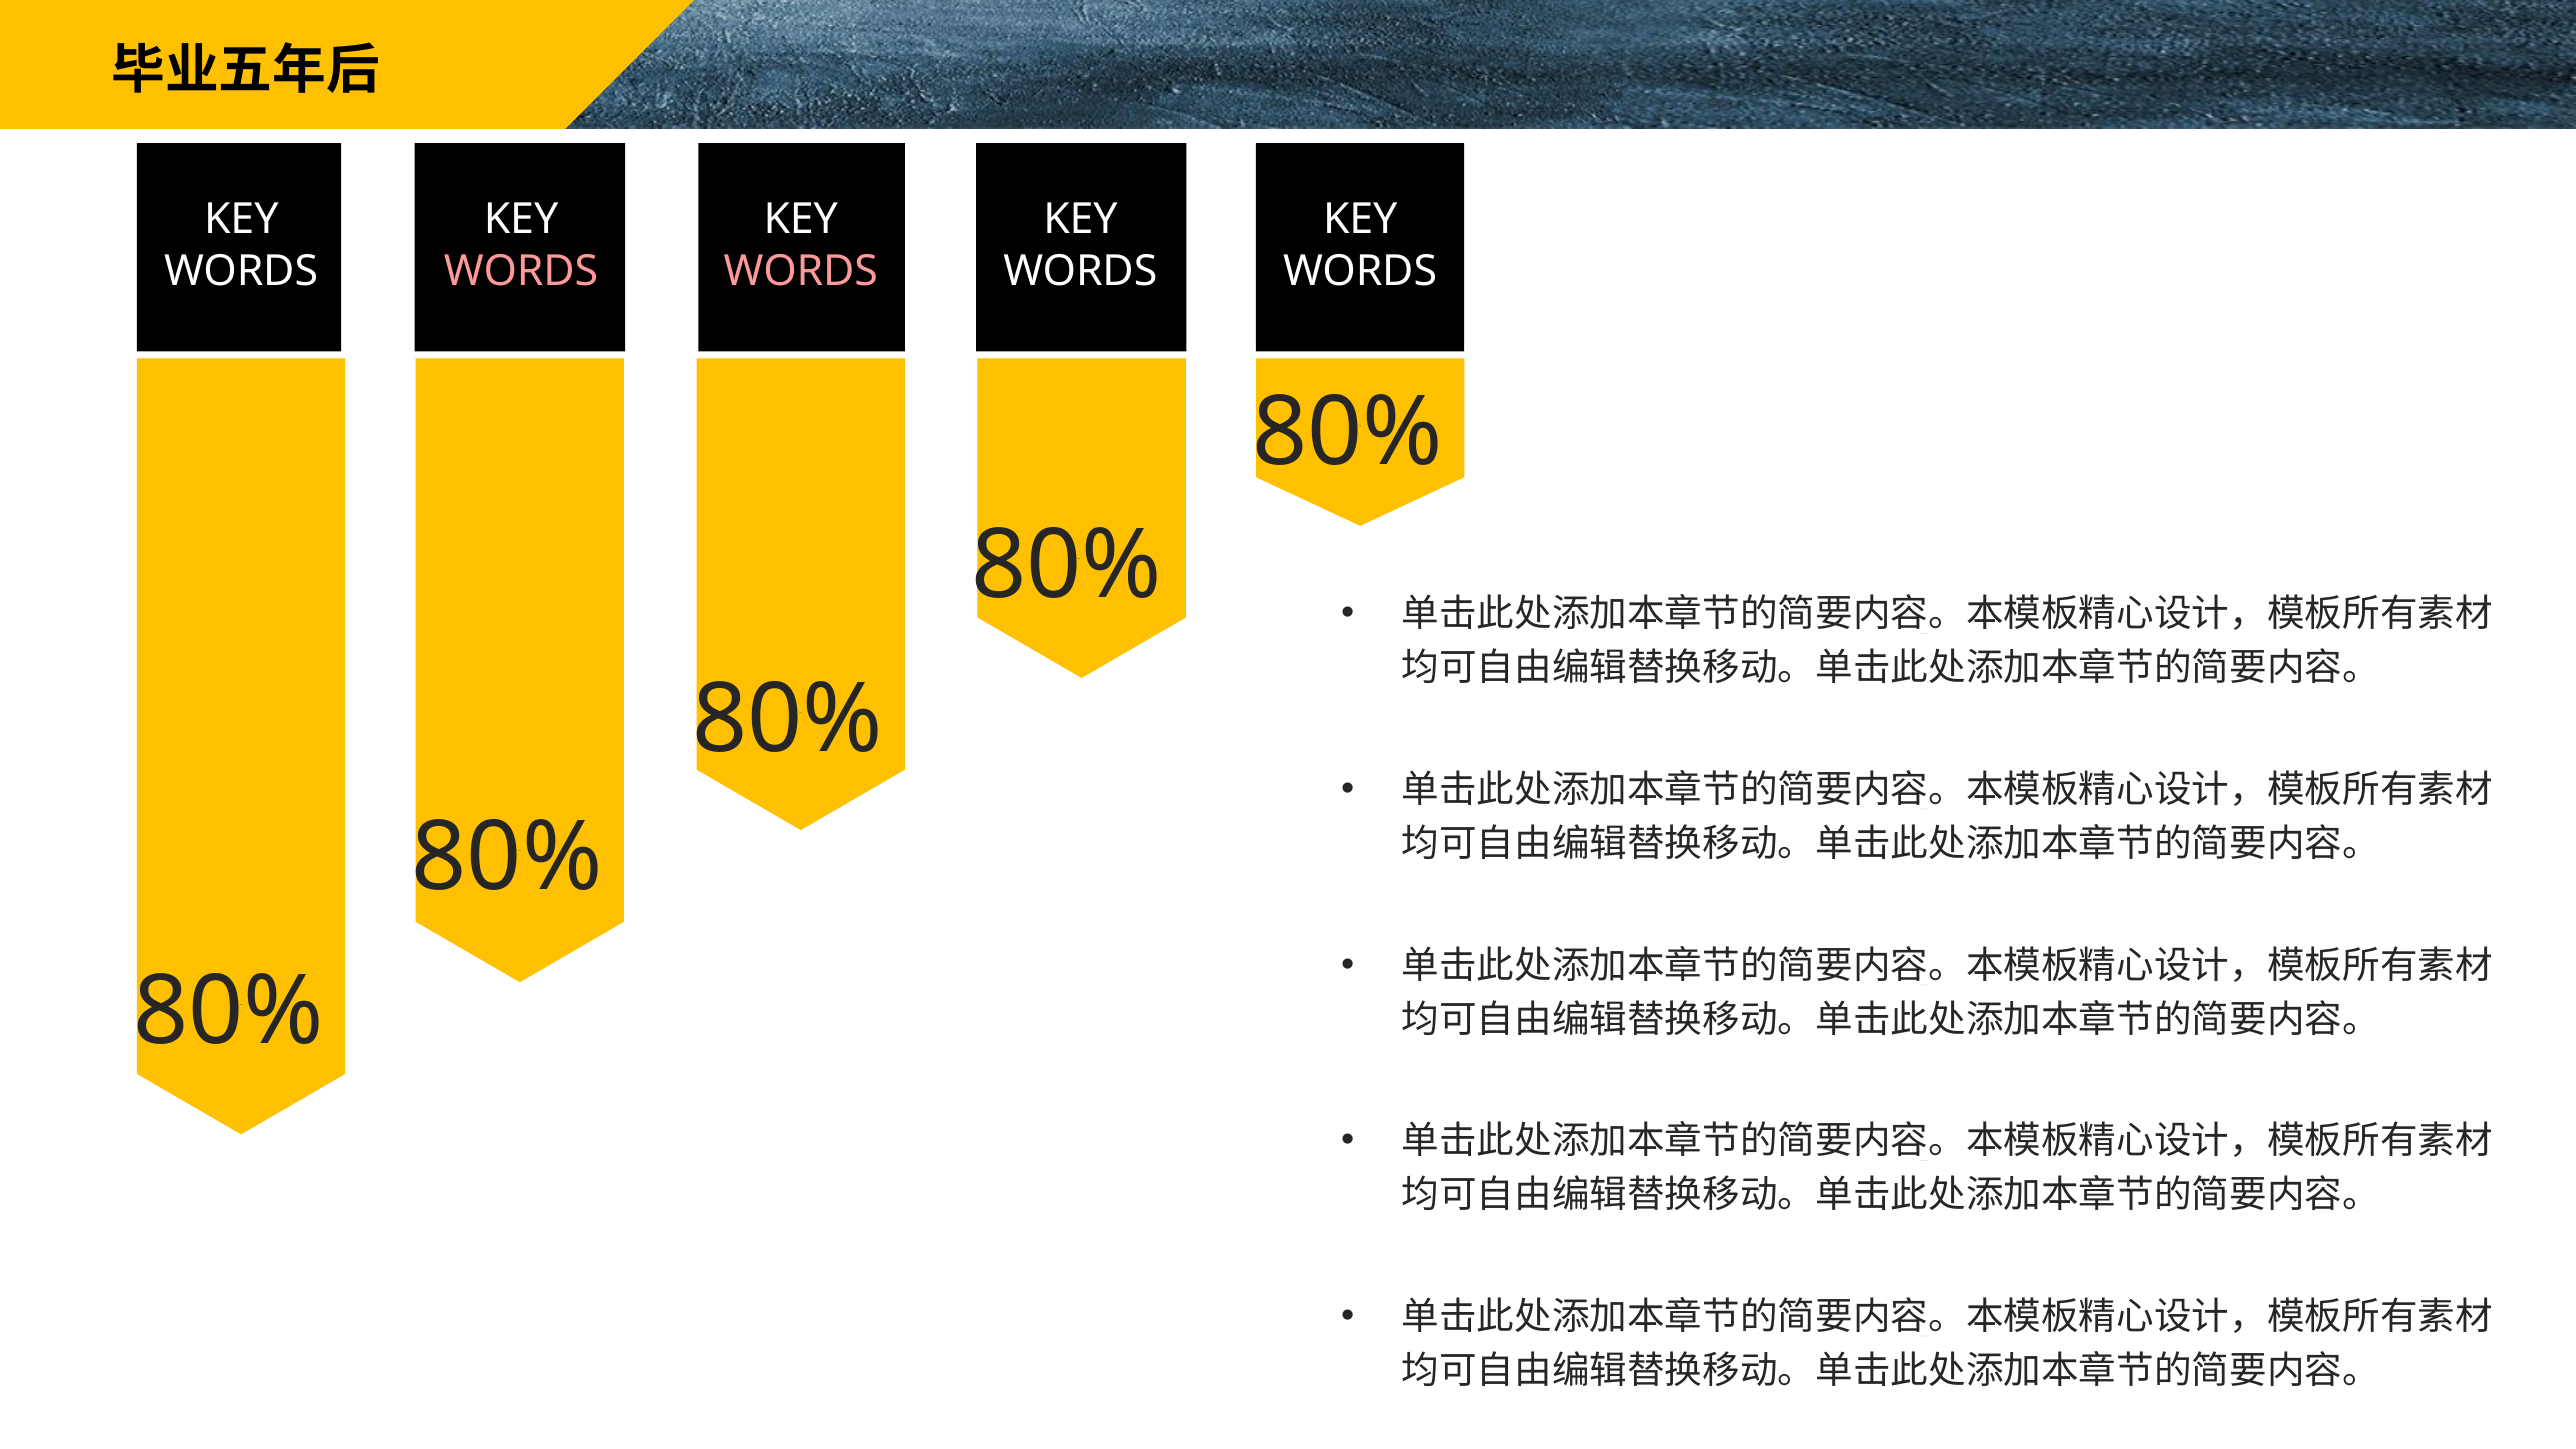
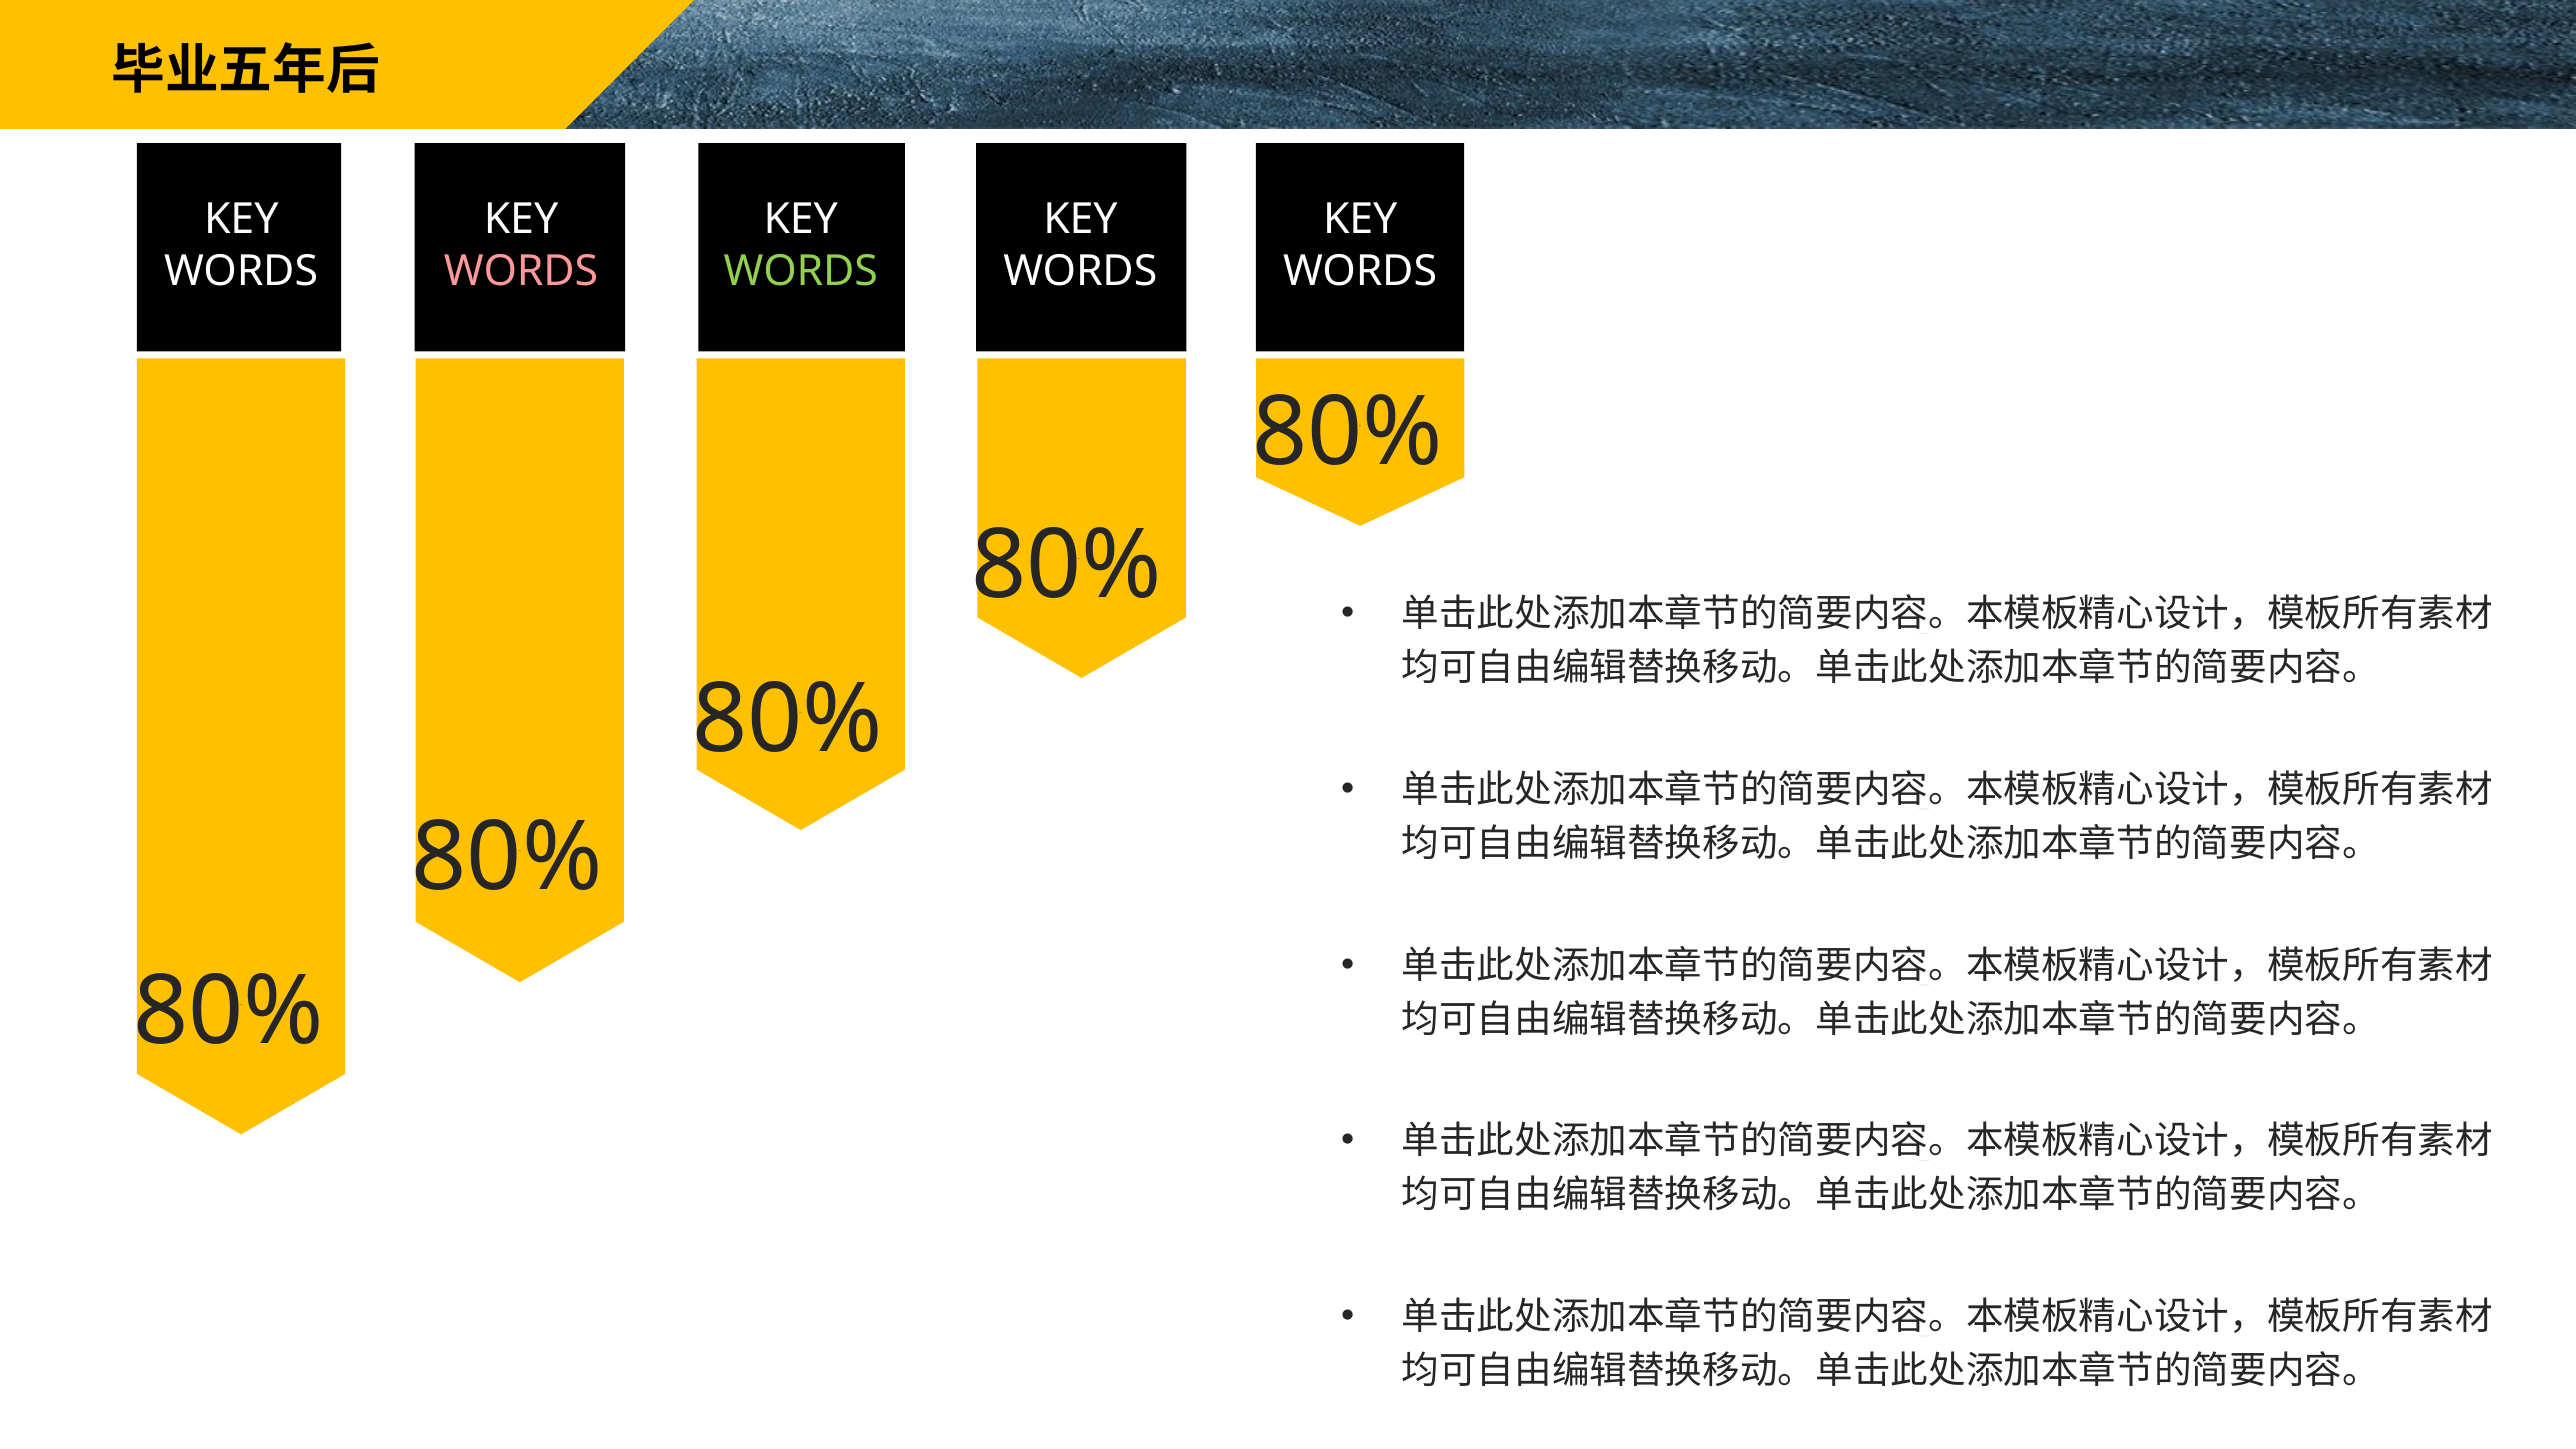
WORDS at (801, 271) colour: pink -> light green
